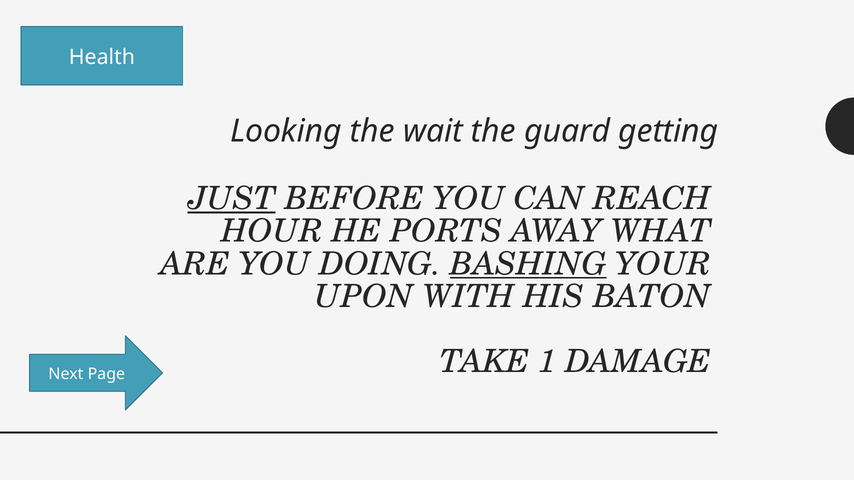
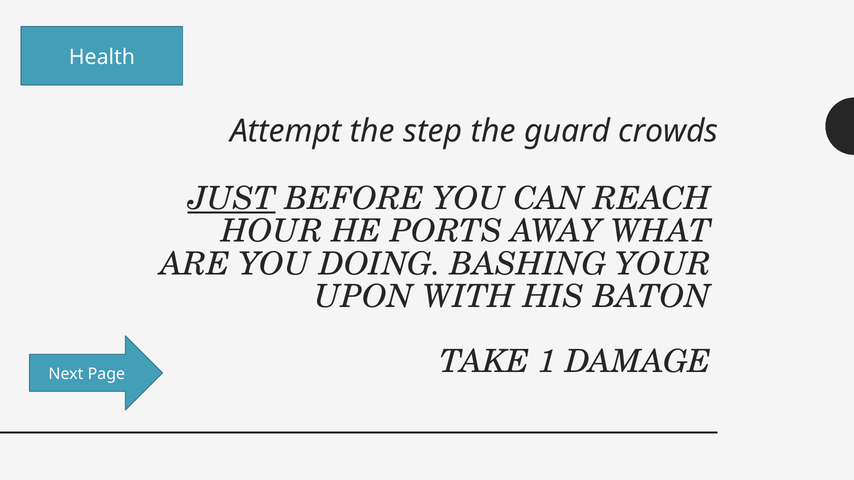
Looking: Looking -> Attempt
wait: wait -> step
getting: getting -> crowds
BASHING underline: present -> none
